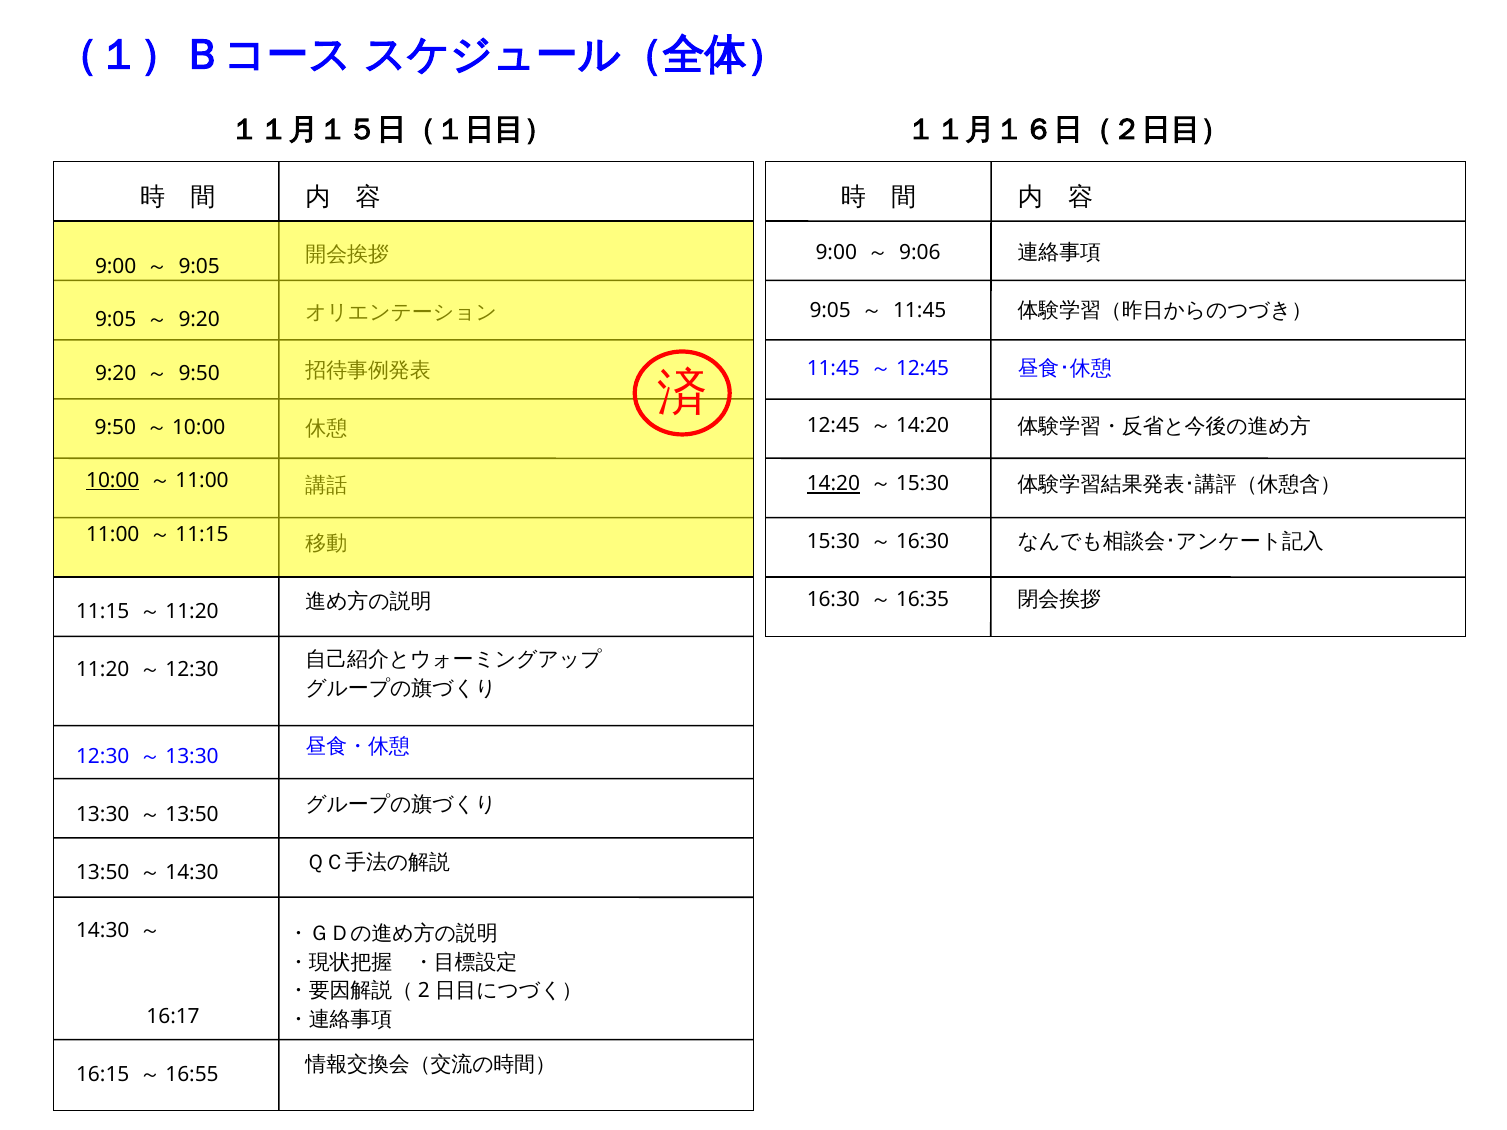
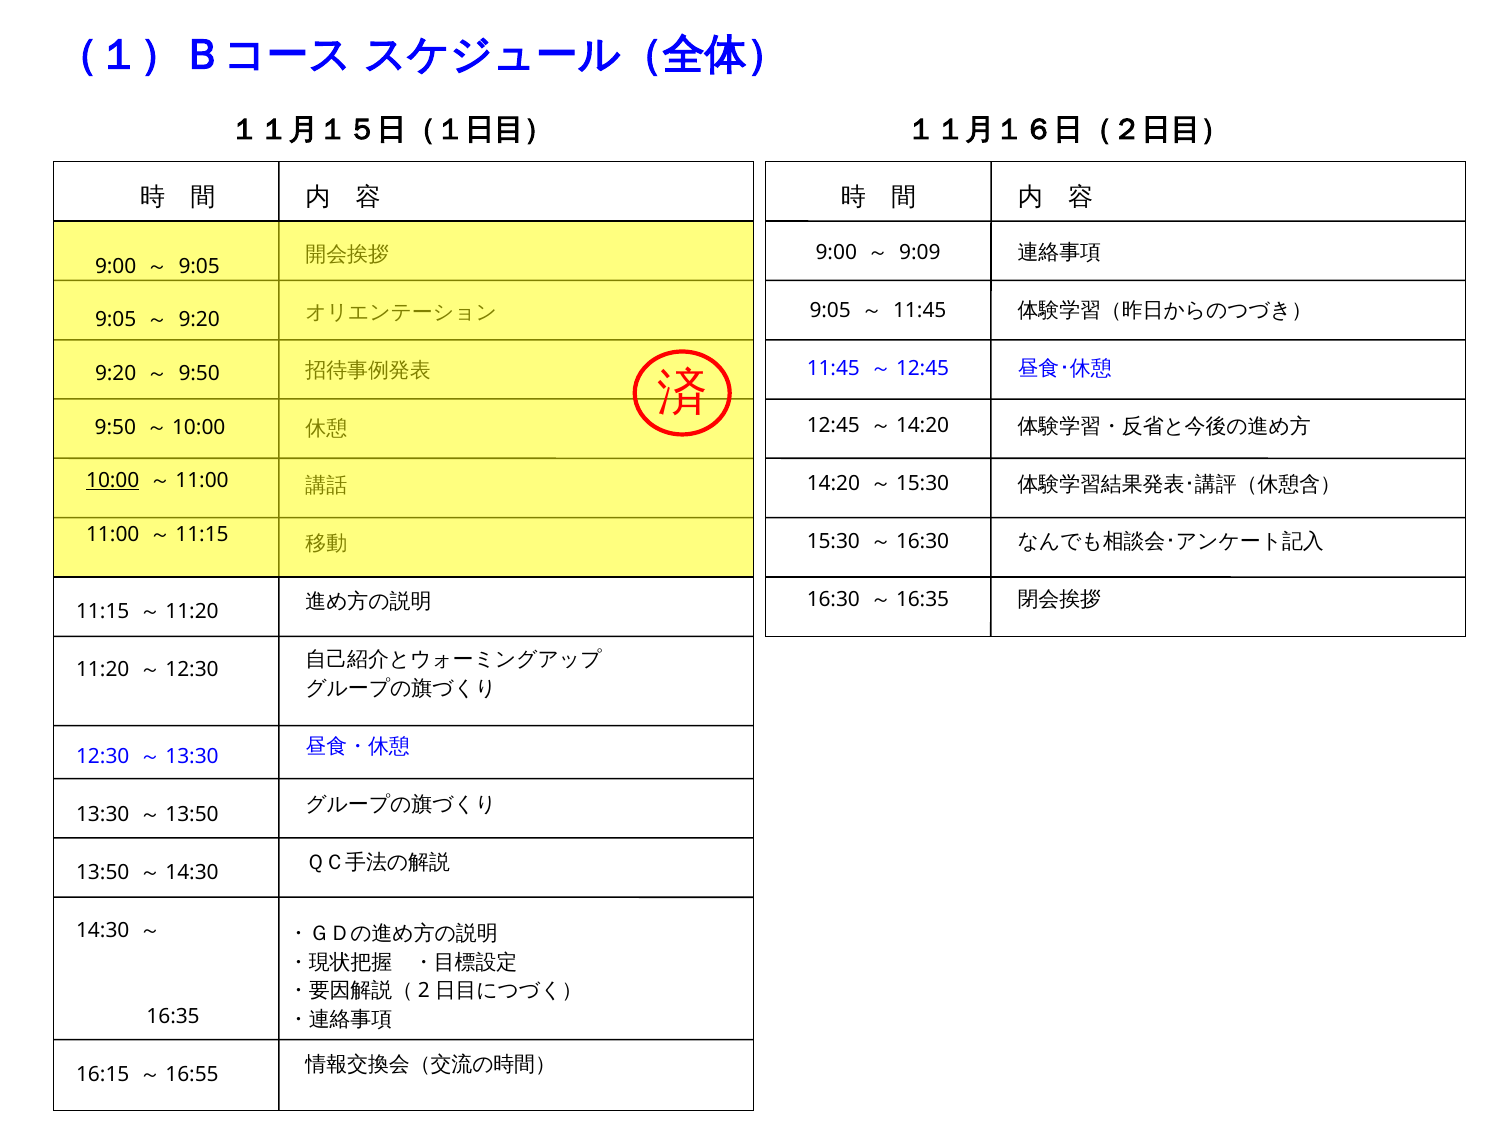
9:06: 9:06 -> 9:09
14:20 underline: present -> none
16:17: 16:17 -> 16:35
